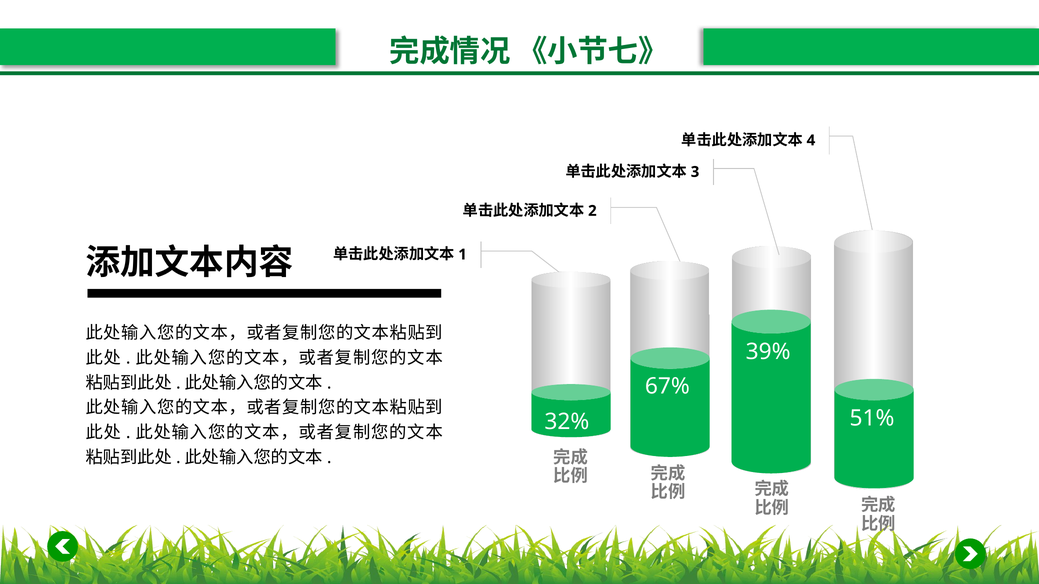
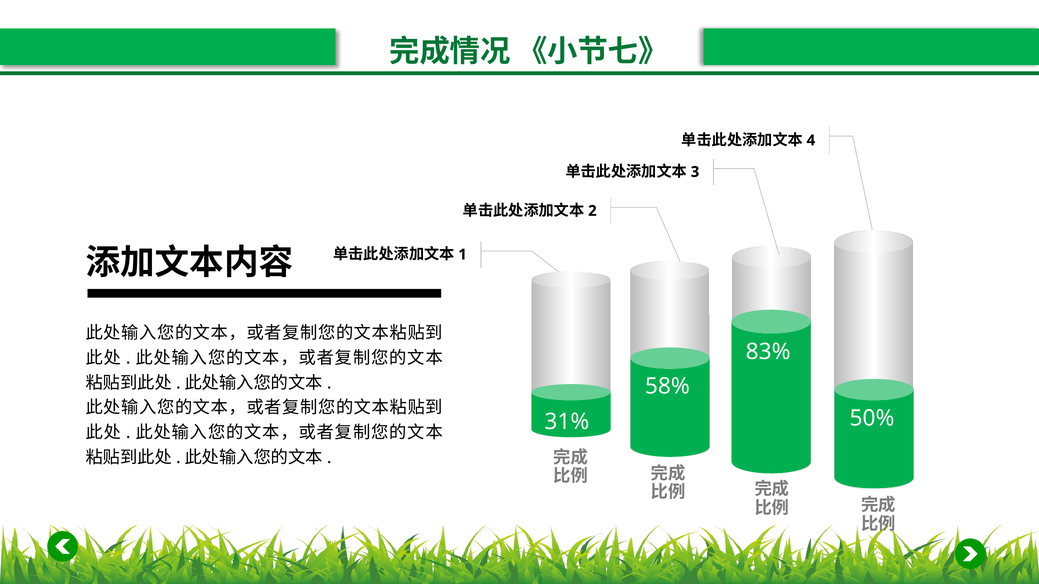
39%: 39% -> 83%
67%: 67% -> 58%
51%: 51% -> 50%
32%: 32% -> 31%
